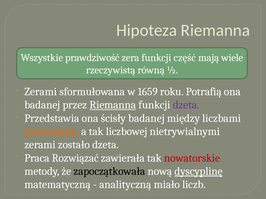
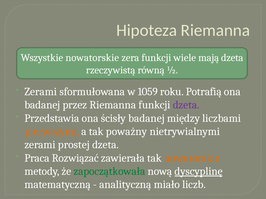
Wszystkie prawdziwość: prawdziwość -> nowatorskie
część: część -> wiele
mają wiele: wiele -> dzeta
1659: 1659 -> 1059
Riemanna at (113, 105) underline: present -> none
liczbowej: liczbowej -> poważny
zostało: zostało -> prostej
nowatorskie at (192, 158) colour: red -> orange
zapoczątkowała colour: black -> green
